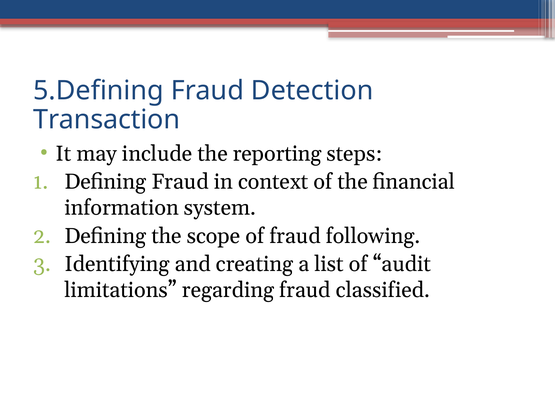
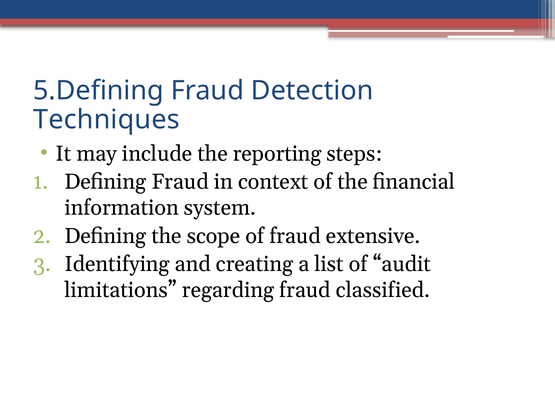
Transaction: Transaction -> Techniques
following: following -> extensive
